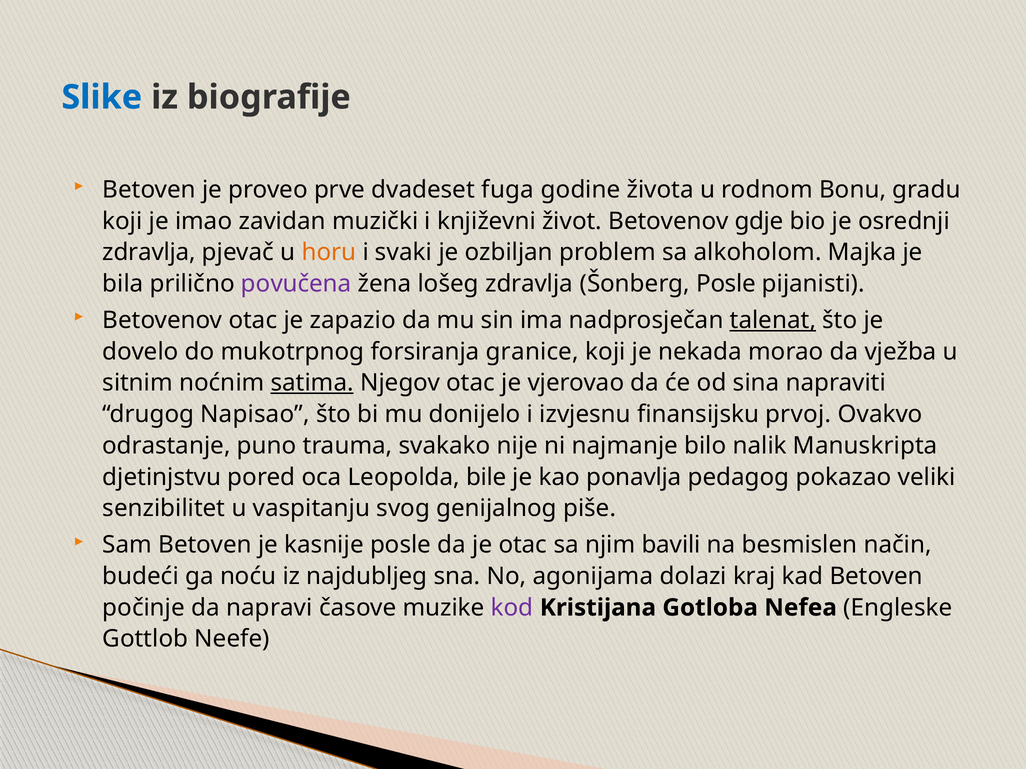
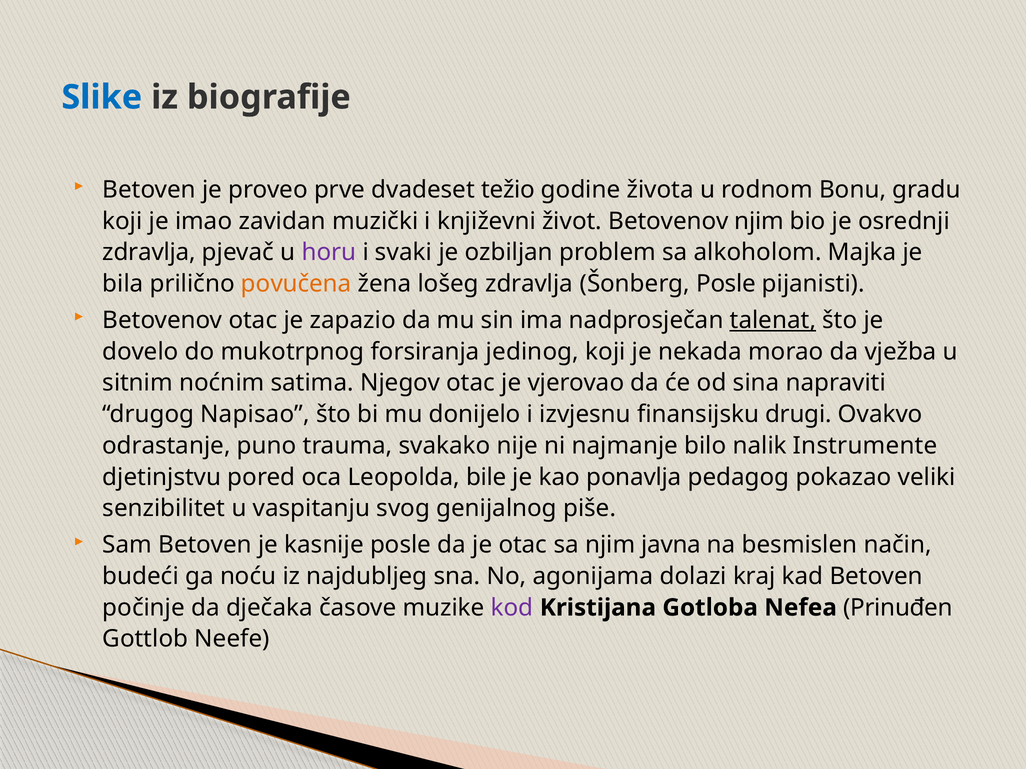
fuga: fuga -> težio
Betovenov gdje: gdje -> njim
horu colour: orange -> purple
povučena colour: purple -> orange
granice: granice -> jedinog
satima underline: present -> none
prvoj: prvoj -> drugi
Manuskripta: Manuskripta -> Instrumente
bavili: bavili -> javna
napravi: napravi -> dječaka
Engleske: Engleske -> Prinuđen
